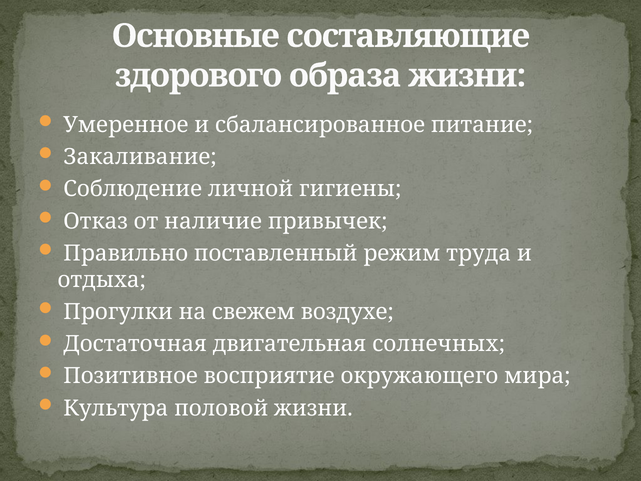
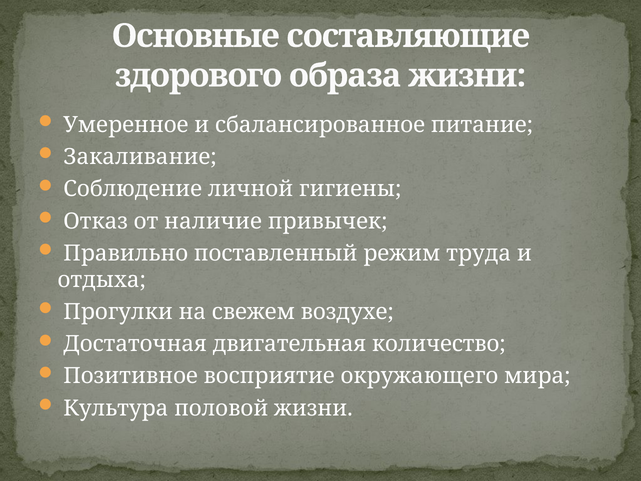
солнечных: солнечных -> количество
